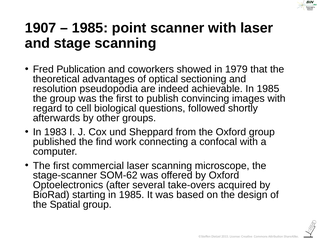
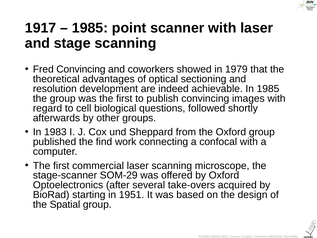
1907: 1907 -> 1917
Fred Publication: Publication -> Convincing
pseudopodia: pseudopodia -> development
SOM-62: SOM-62 -> SOM-29
starting in 1985: 1985 -> 1951
